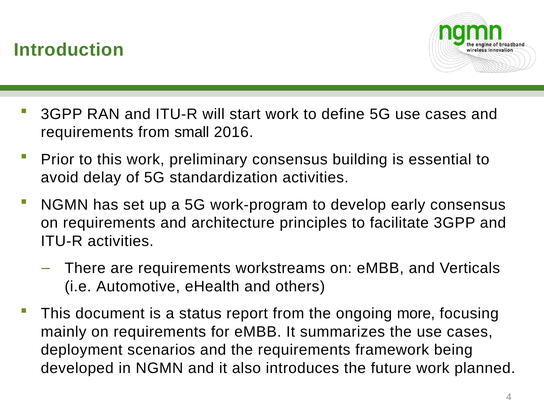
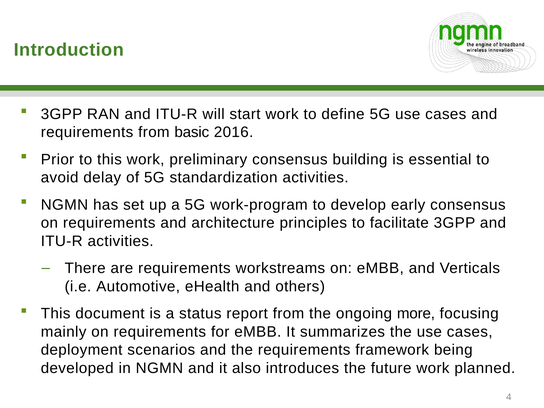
small: small -> basic
